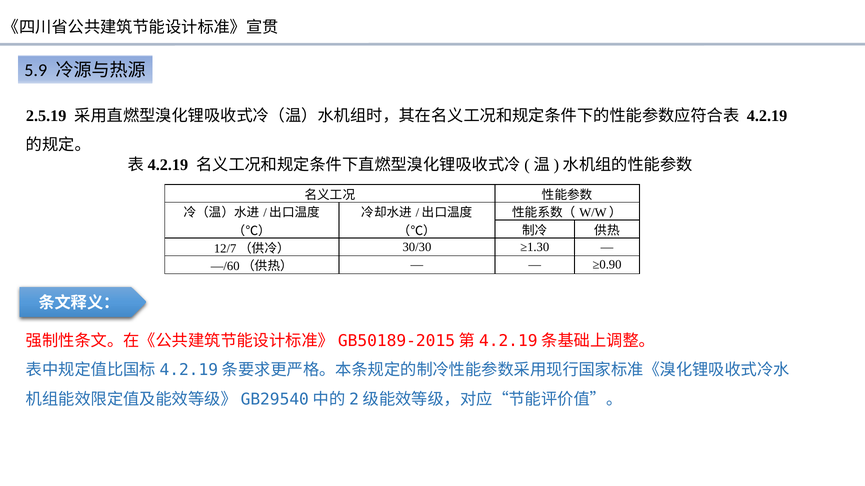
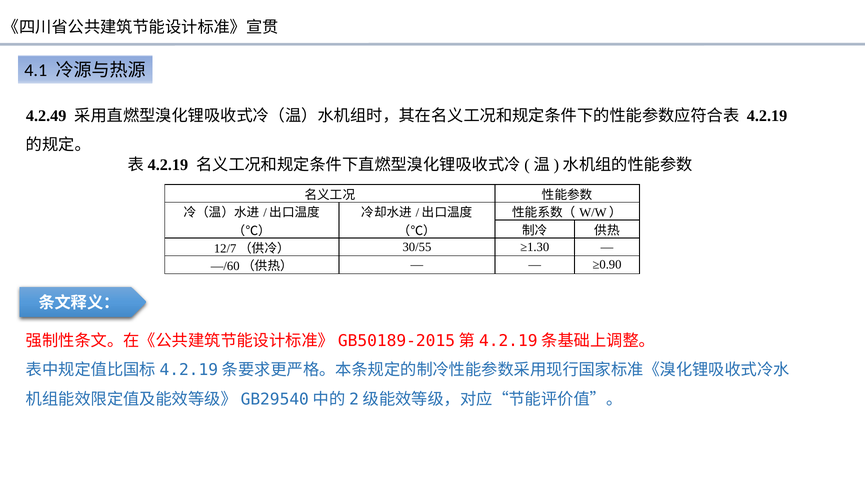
5.9: 5.9 -> 4.1
2.5.19: 2.5.19 -> 4.2.49
30/30: 30/30 -> 30/55
